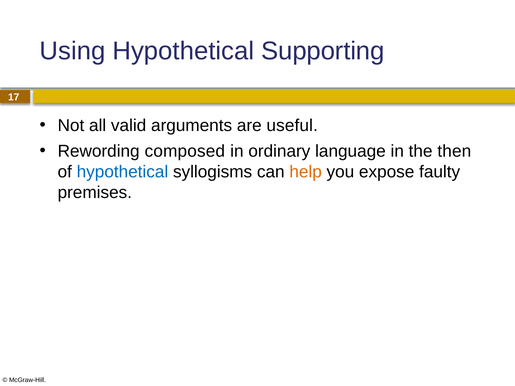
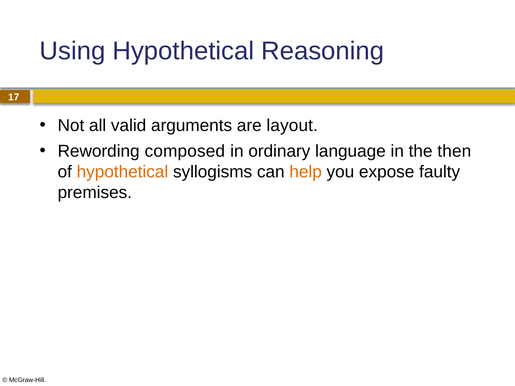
Supporting: Supporting -> Reasoning
useful: useful -> layout
hypothetical at (122, 172) colour: blue -> orange
